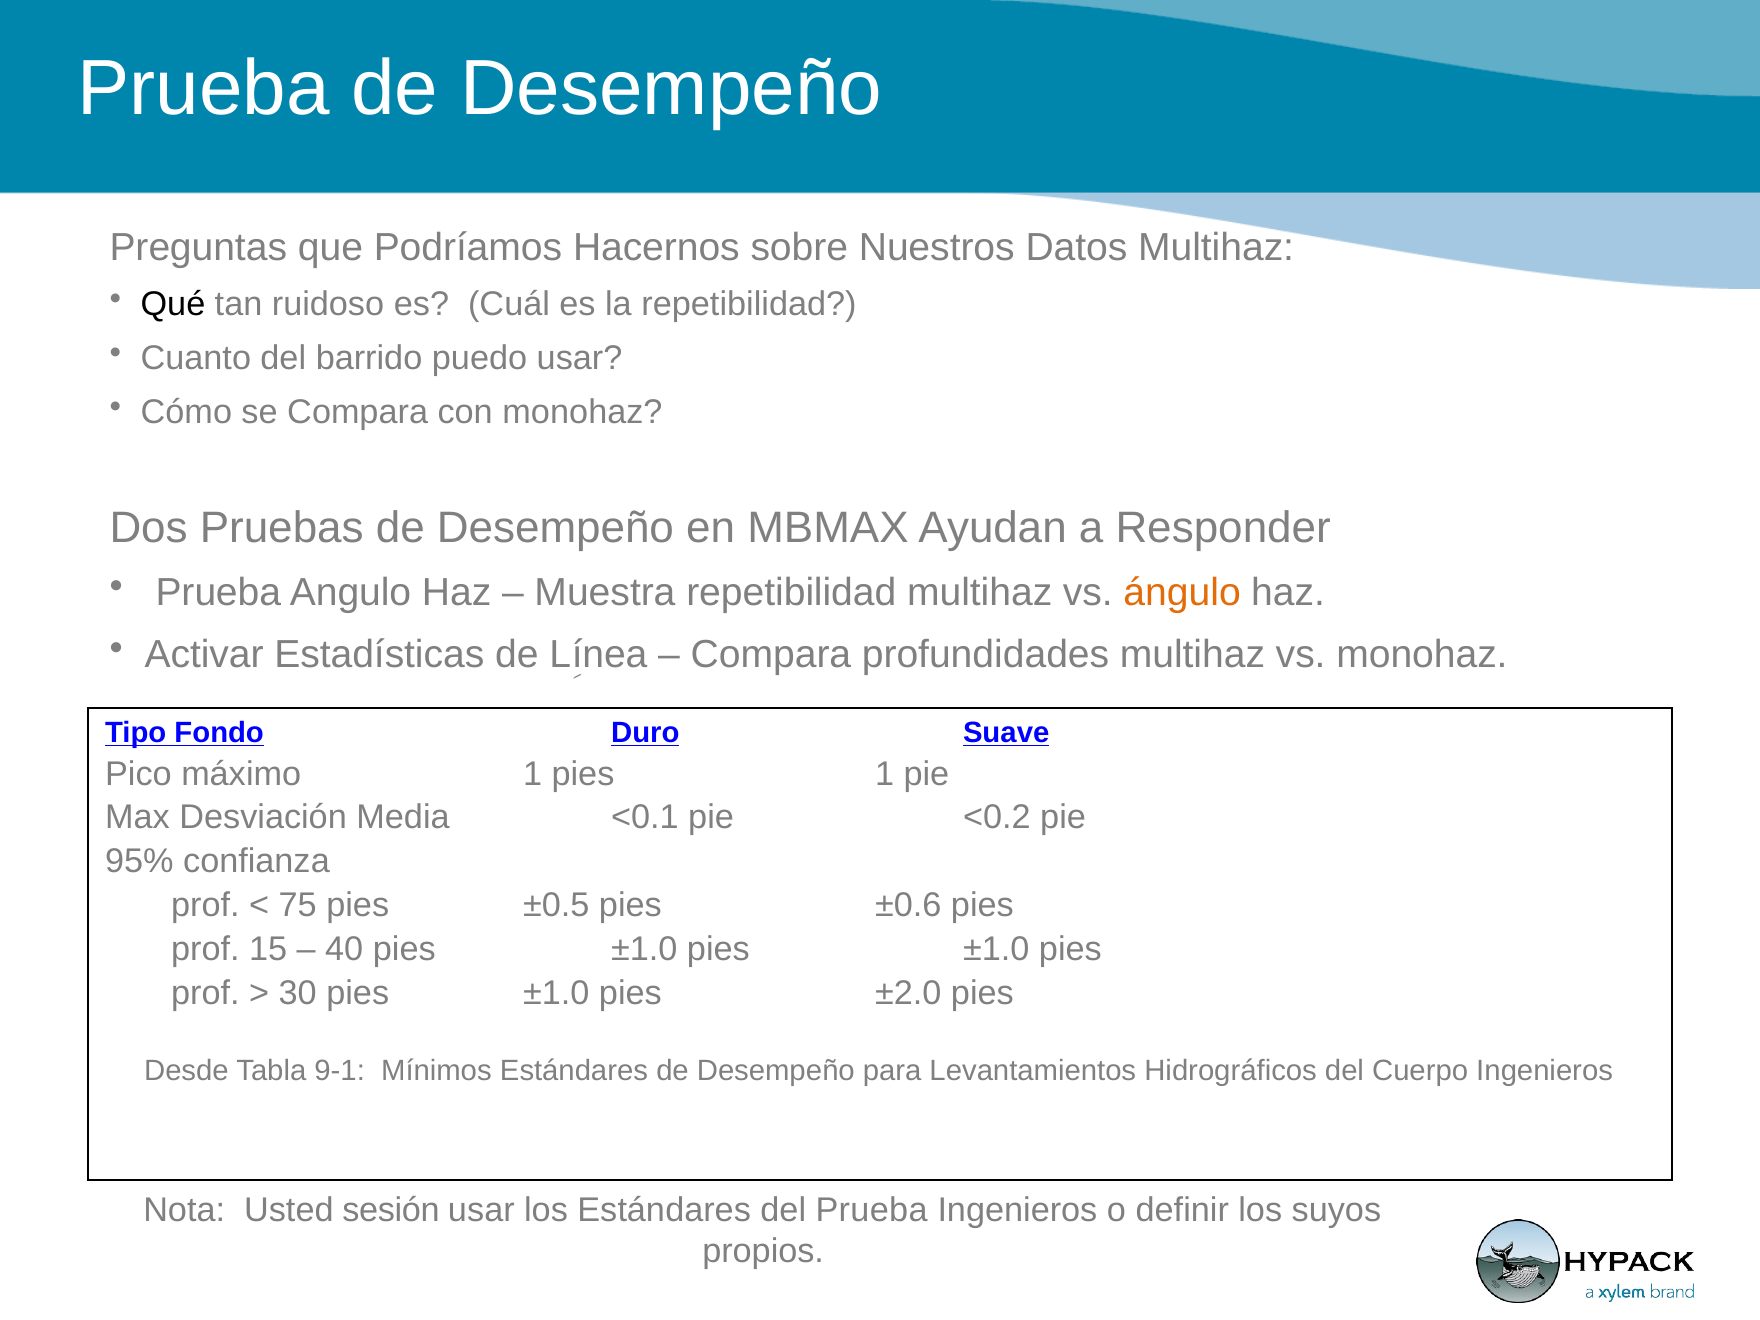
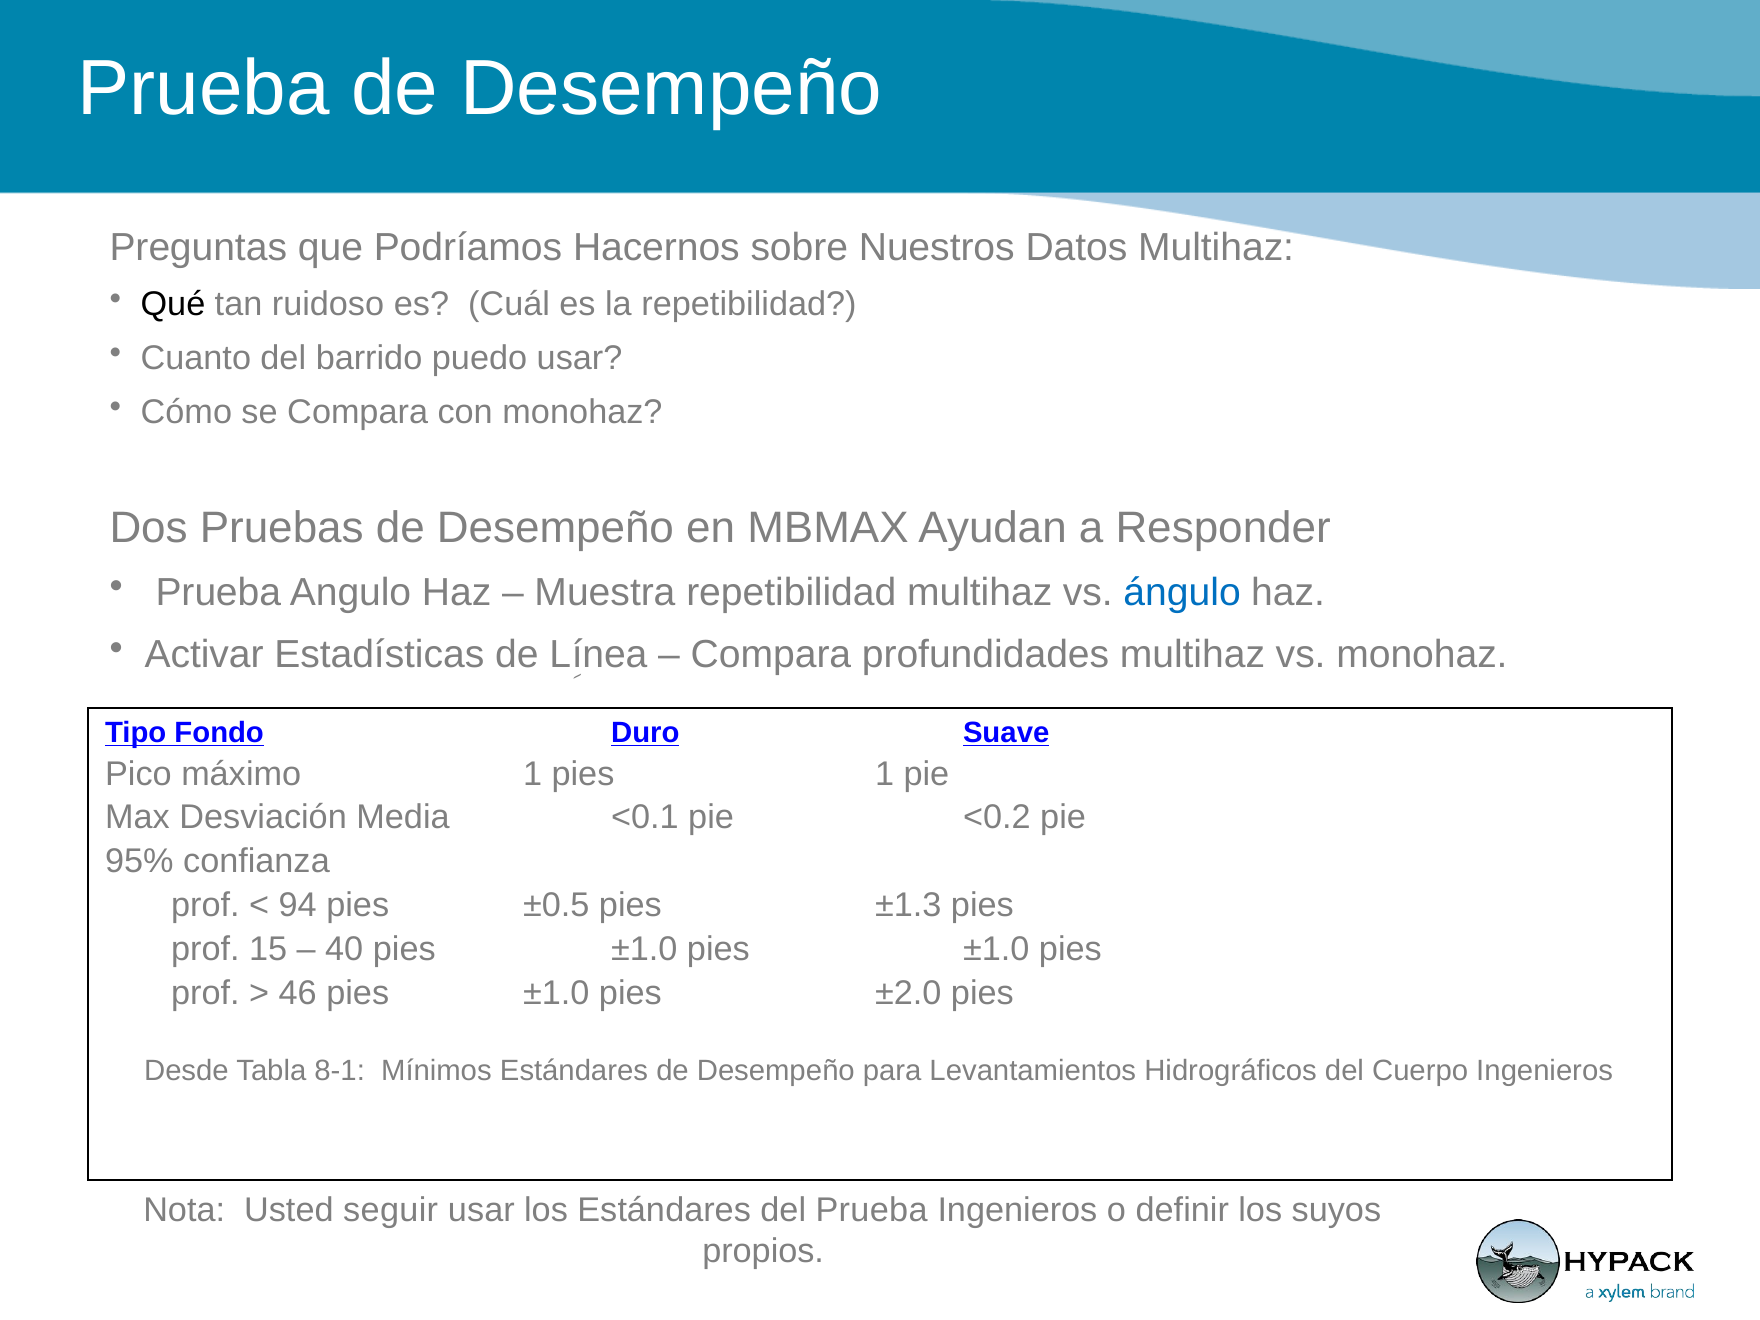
ángulo colour: orange -> blue
75: 75 -> 94
±0.6: ±0.6 -> ±1.3
30: 30 -> 46
9-1: 9-1 -> 8-1
sesión: sesión -> seguir
